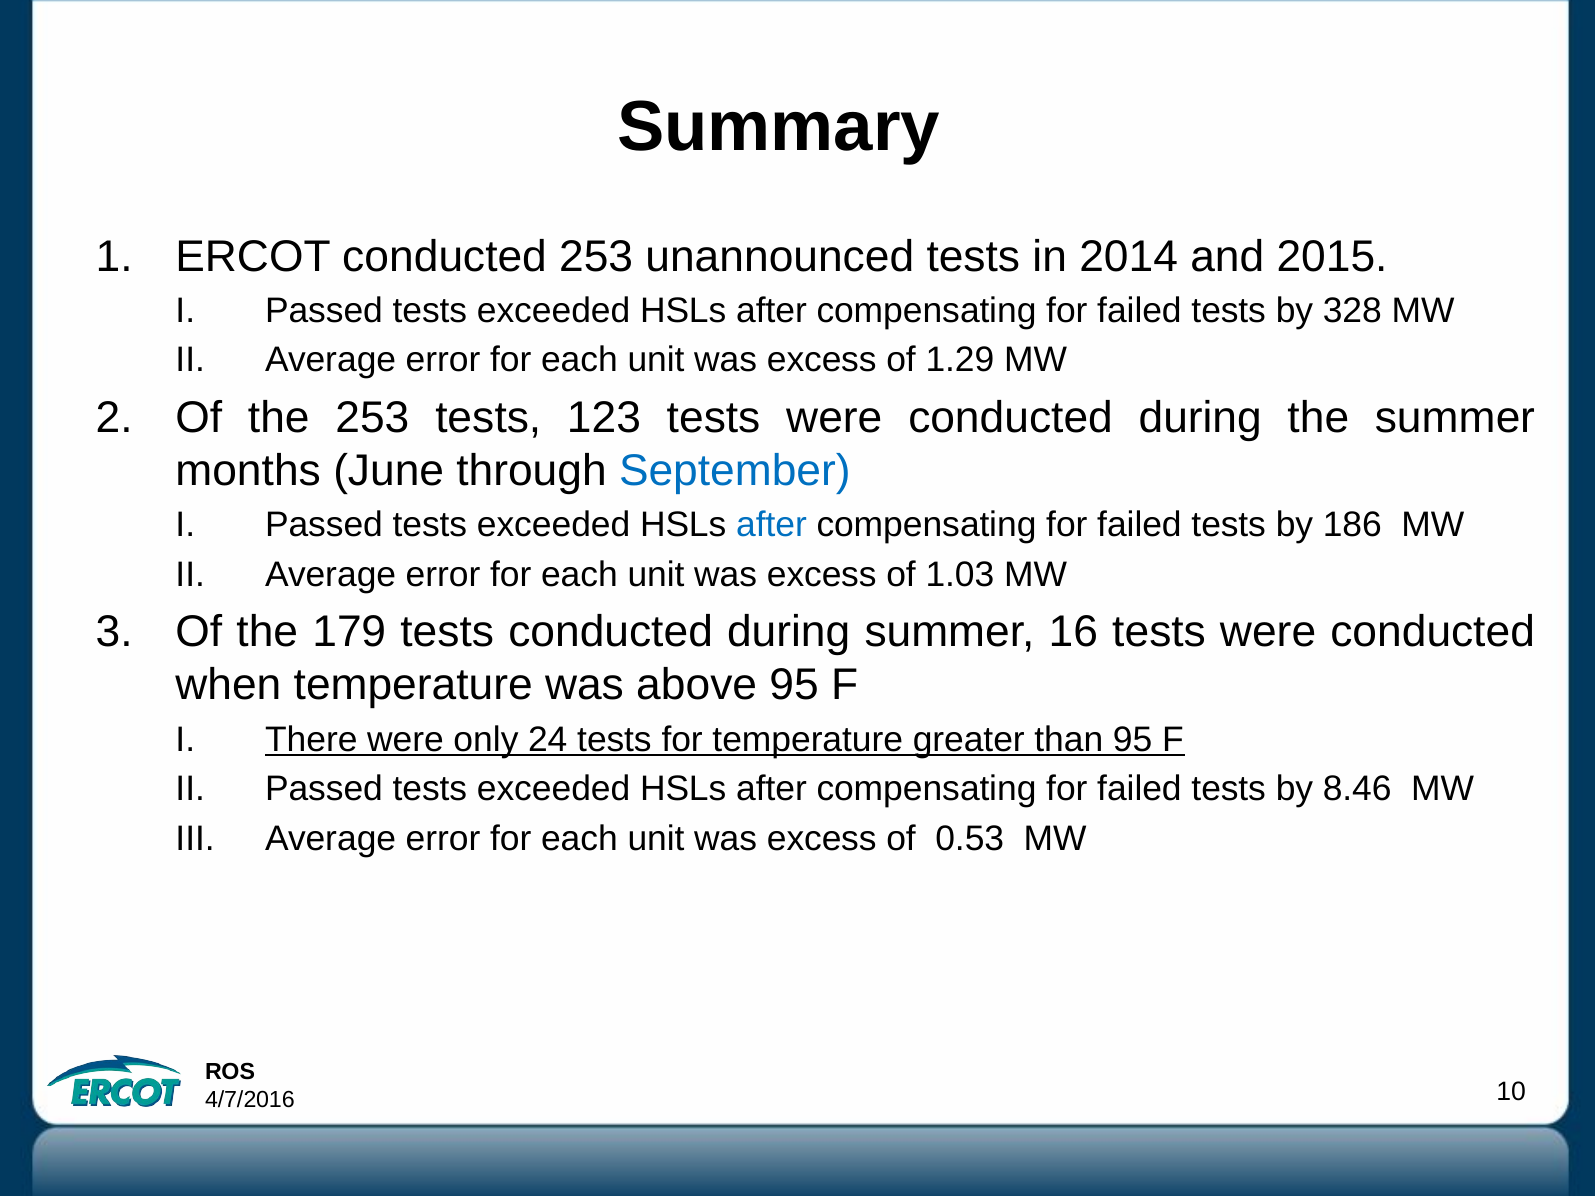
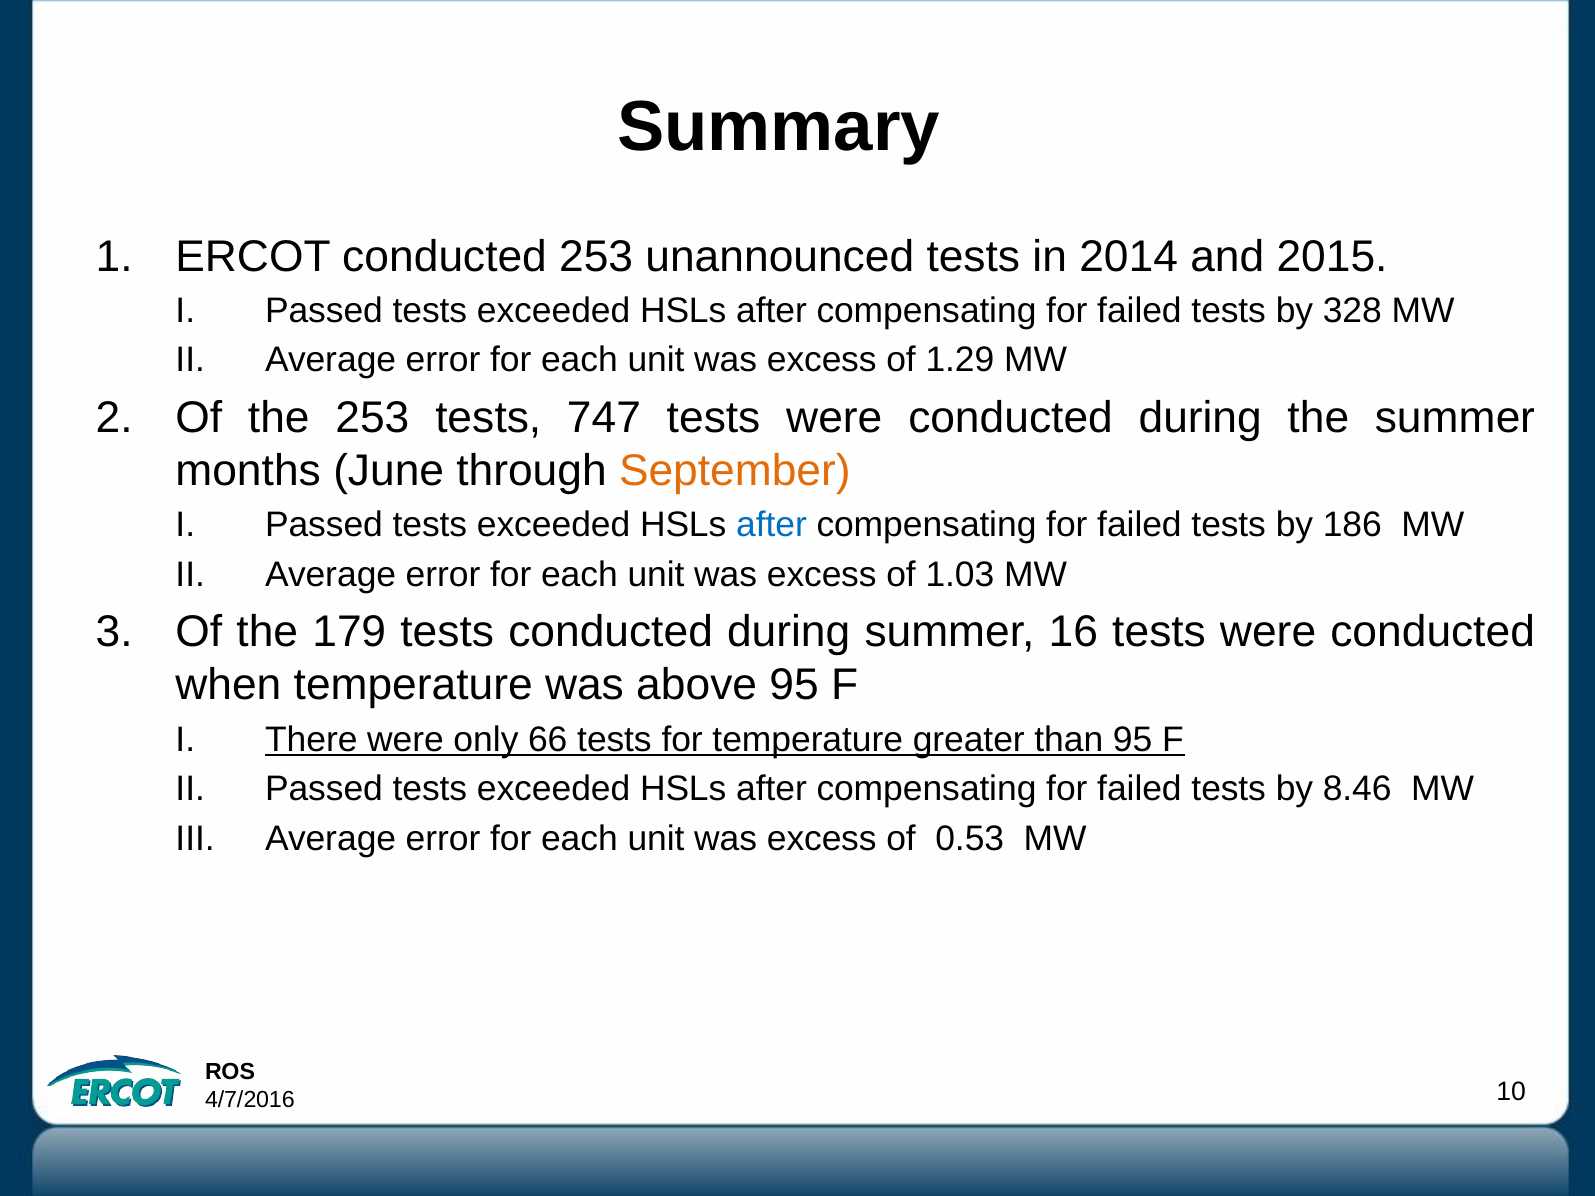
123: 123 -> 747
September colour: blue -> orange
24: 24 -> 66
